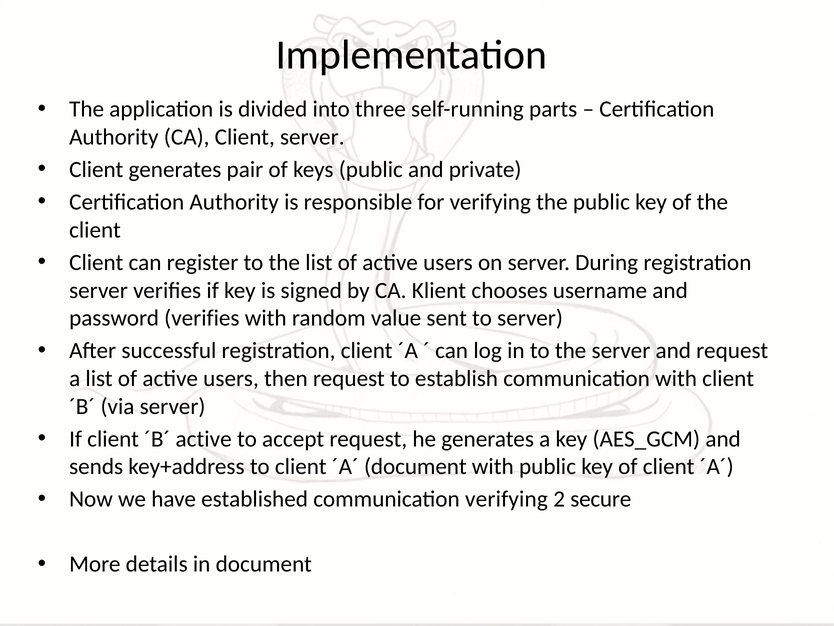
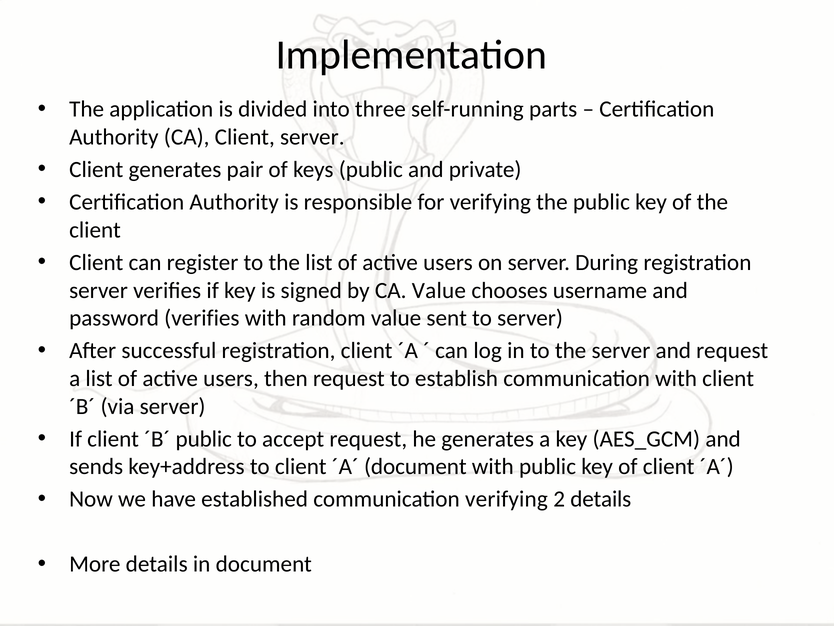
CA Klient: Klient -> Value
´B´ active: active -> public
2 secure: secure -> details
